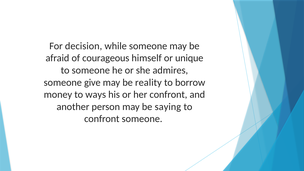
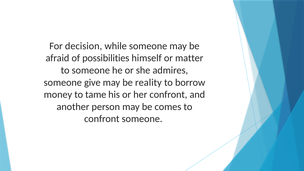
courageous: courageous -> possibilities
unique: unique -> matter
ways: ways -> tame
saying: saying -> comes
